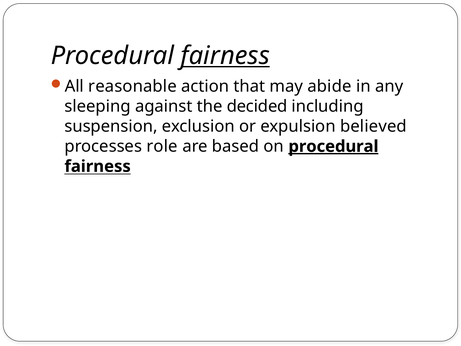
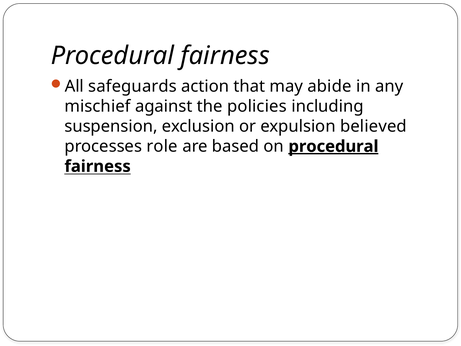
fairness at (225, 56) underline: present -> none
reasonable: reasonable -> safeguards
sleeping: sleeping -> mischief
decided: decided -> policies
